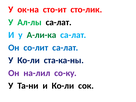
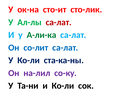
са-лат at (59, 22) colour: black -> red
